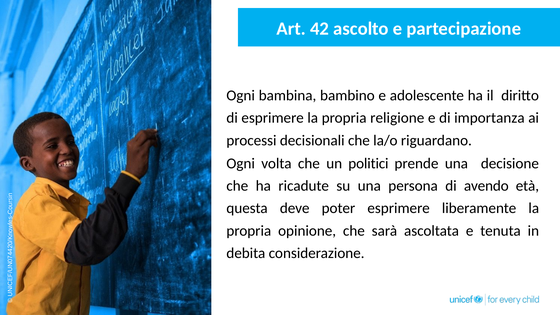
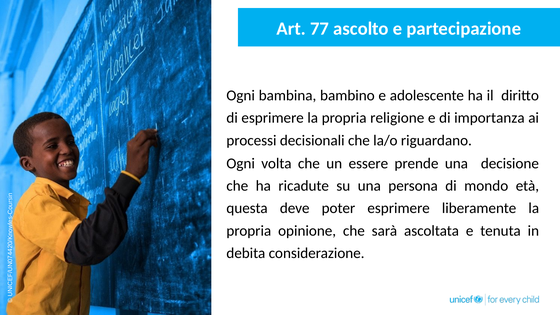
42: 42 -> 77
politici: politici -> essere
avendo: avendo -> mondo
